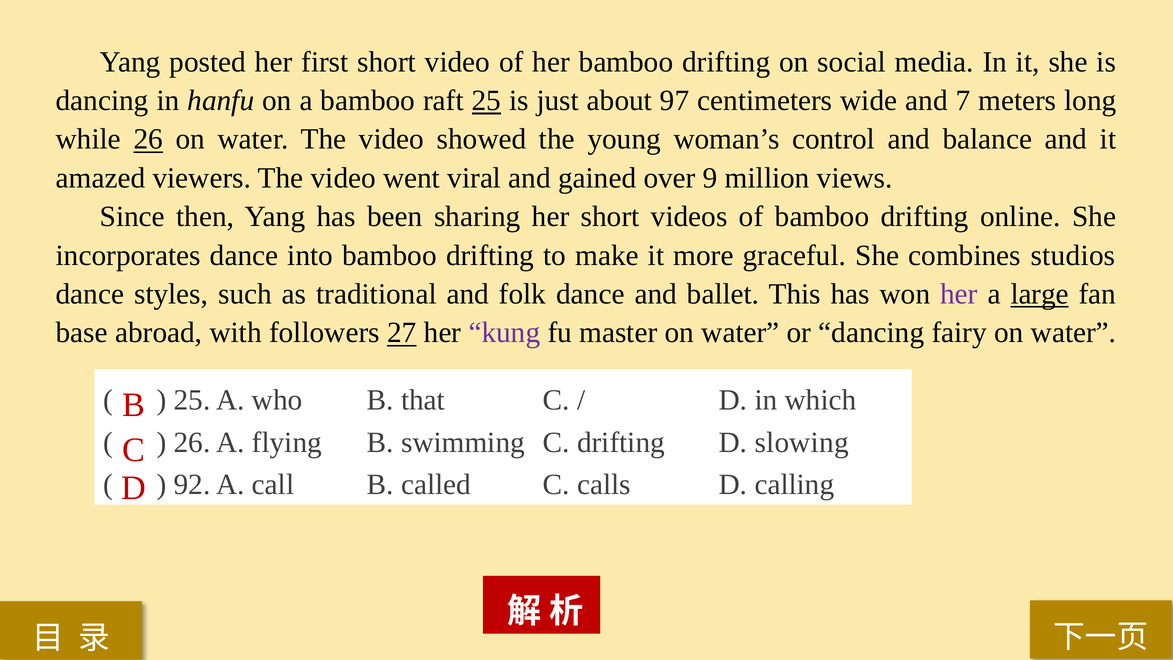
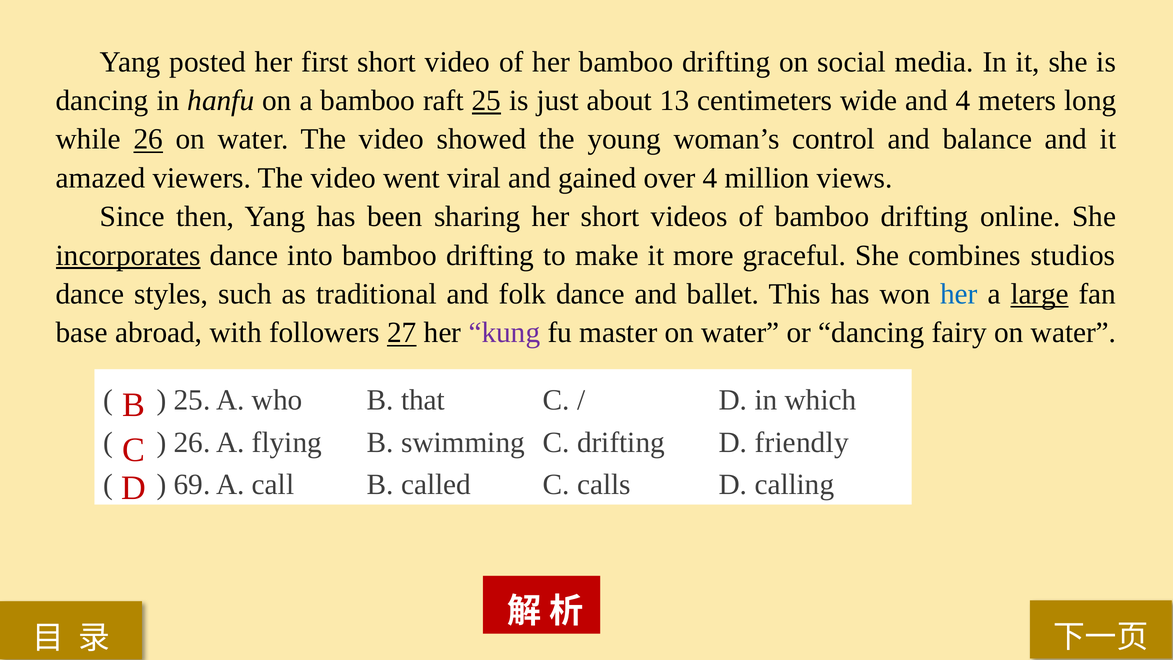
97: 97 -> 13
and 7: 7 -> 4
over 9: 9 -> 4
incorporates underline: none -> present
her at (959, 294) colour: purple -> blue
slowing: slowing -> friendly
92: 92 -> 69
